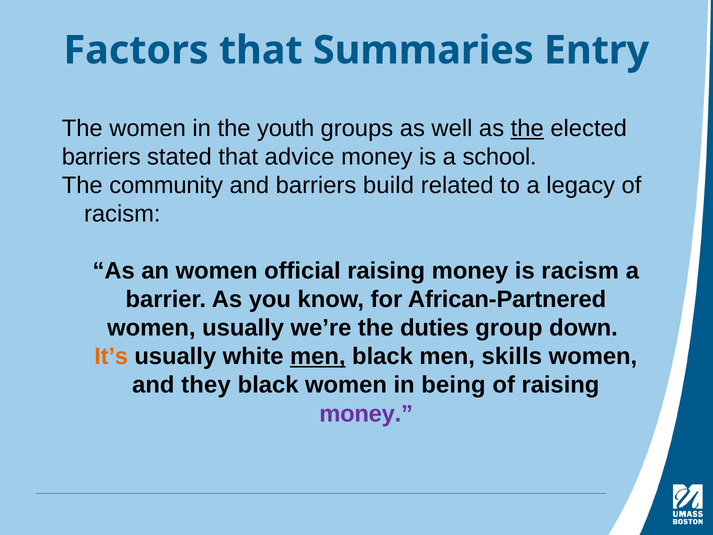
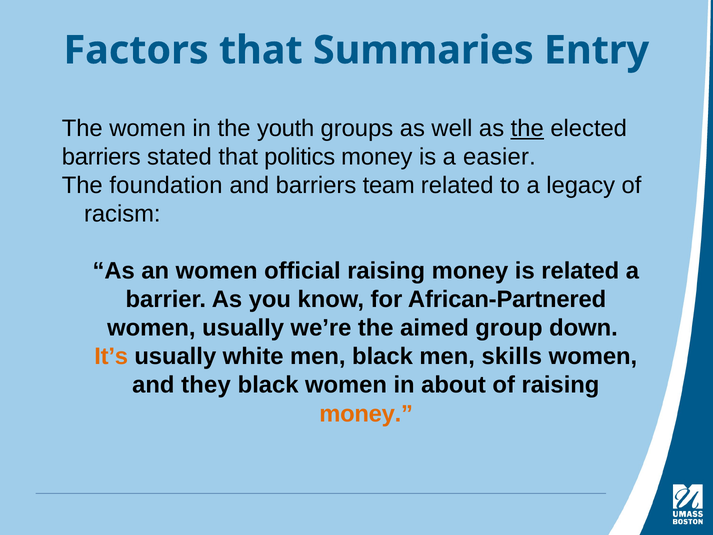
advice: advice -> politics
school: school -> easier
community: community -> foundation
build: build -> team
is racism: racism -> related
duties: duties -> aimed
men at (318, 356) underline: present -> none
being: being -> about
money at (366, 413) colour: purple -> orange
